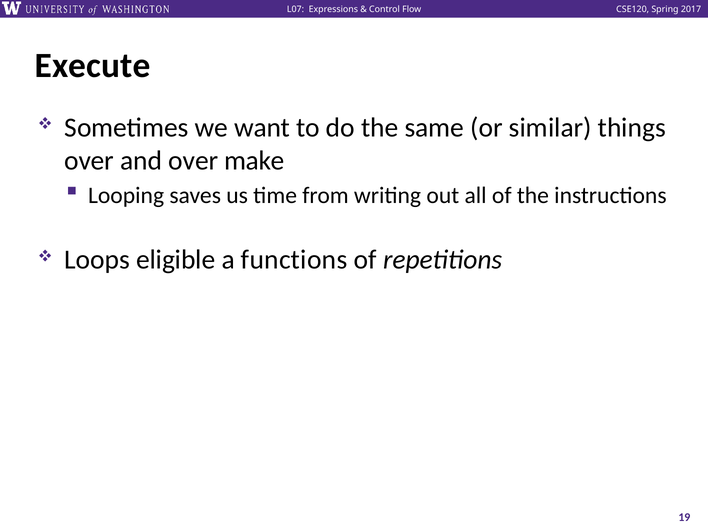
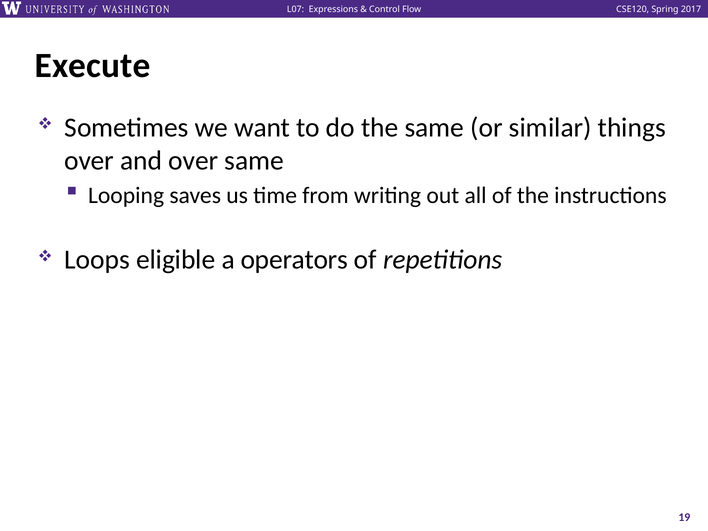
over make: make -> same
functions: functions -> operators
